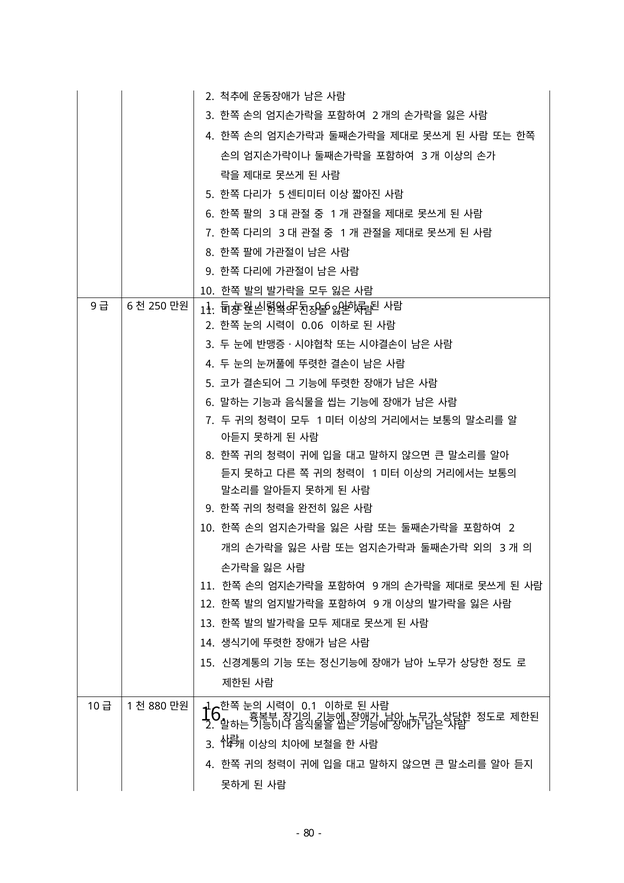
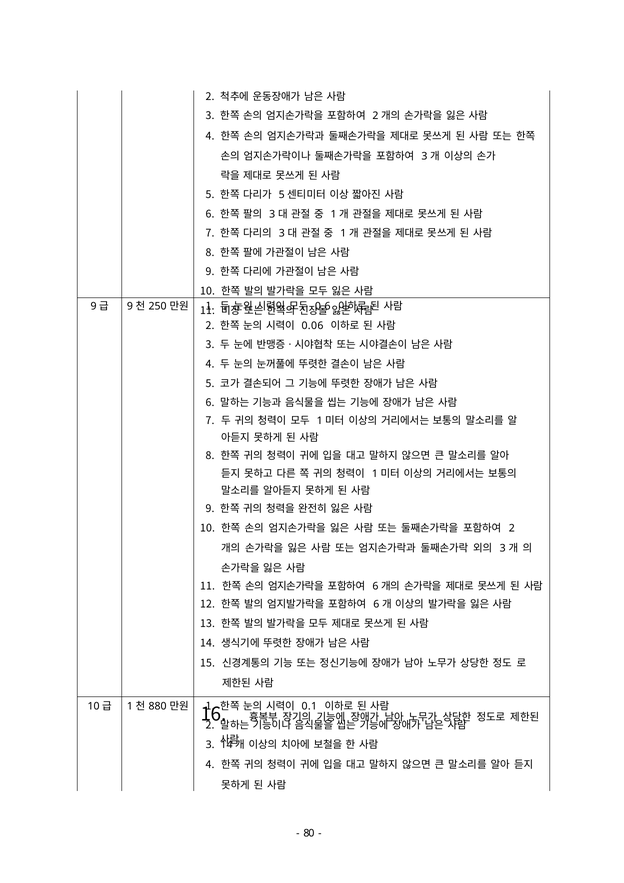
6 at (130, 306): 6 -> 9
9 at (375, 586): 9 -> 6
9 at (376, 604): 9 -> 6
